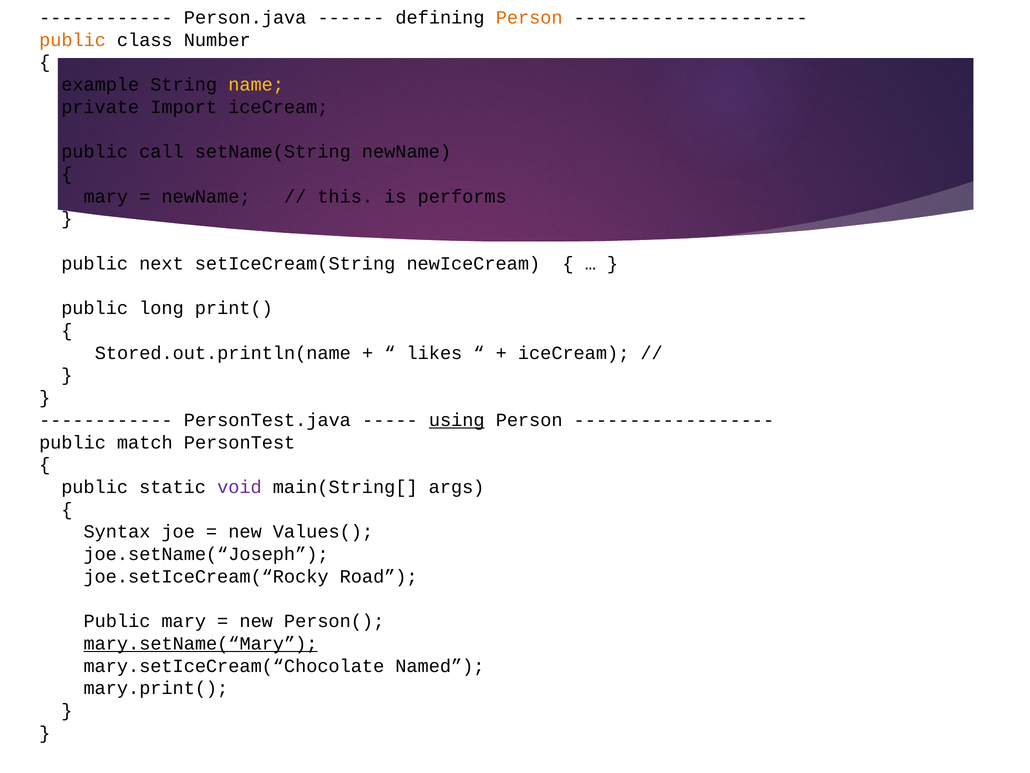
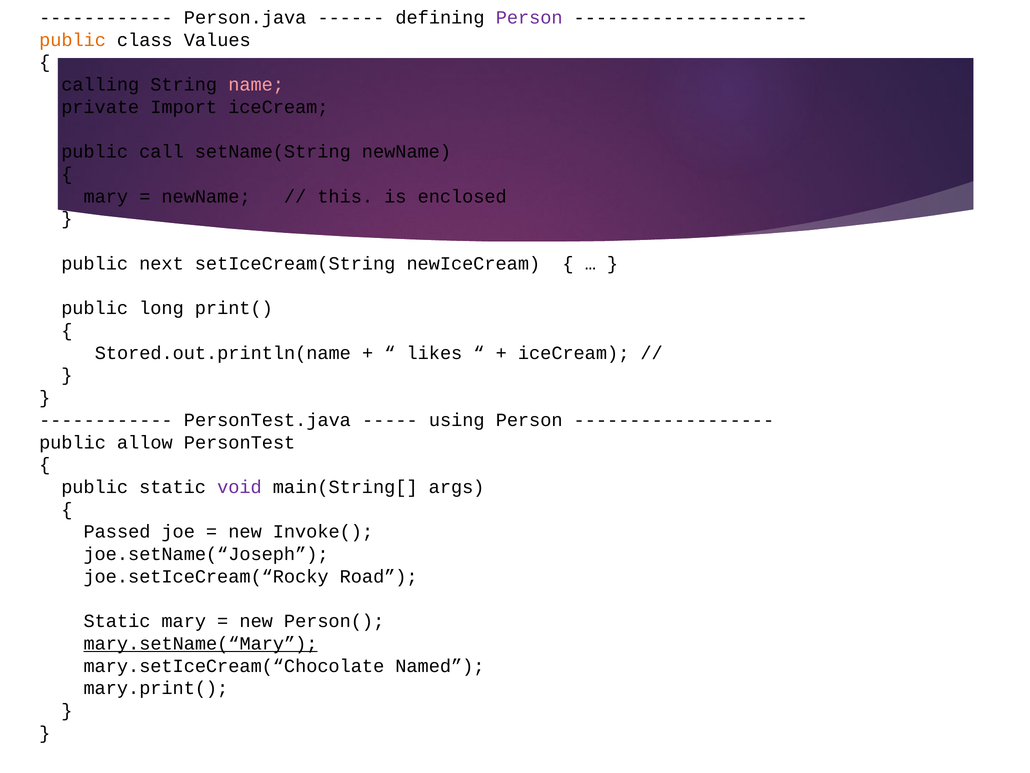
Person at (529, 18) colour: orange -> purple
Number: Number -> Values
example: example -> calling
name colour: yellow -> pink
performs: performs -> enclosed
using underline: present -> none
match: match -> allow
Syntax: Syntax -> Passed
Values(: Values( -> Invoke(
Public at (117, 621): Public -> Static
